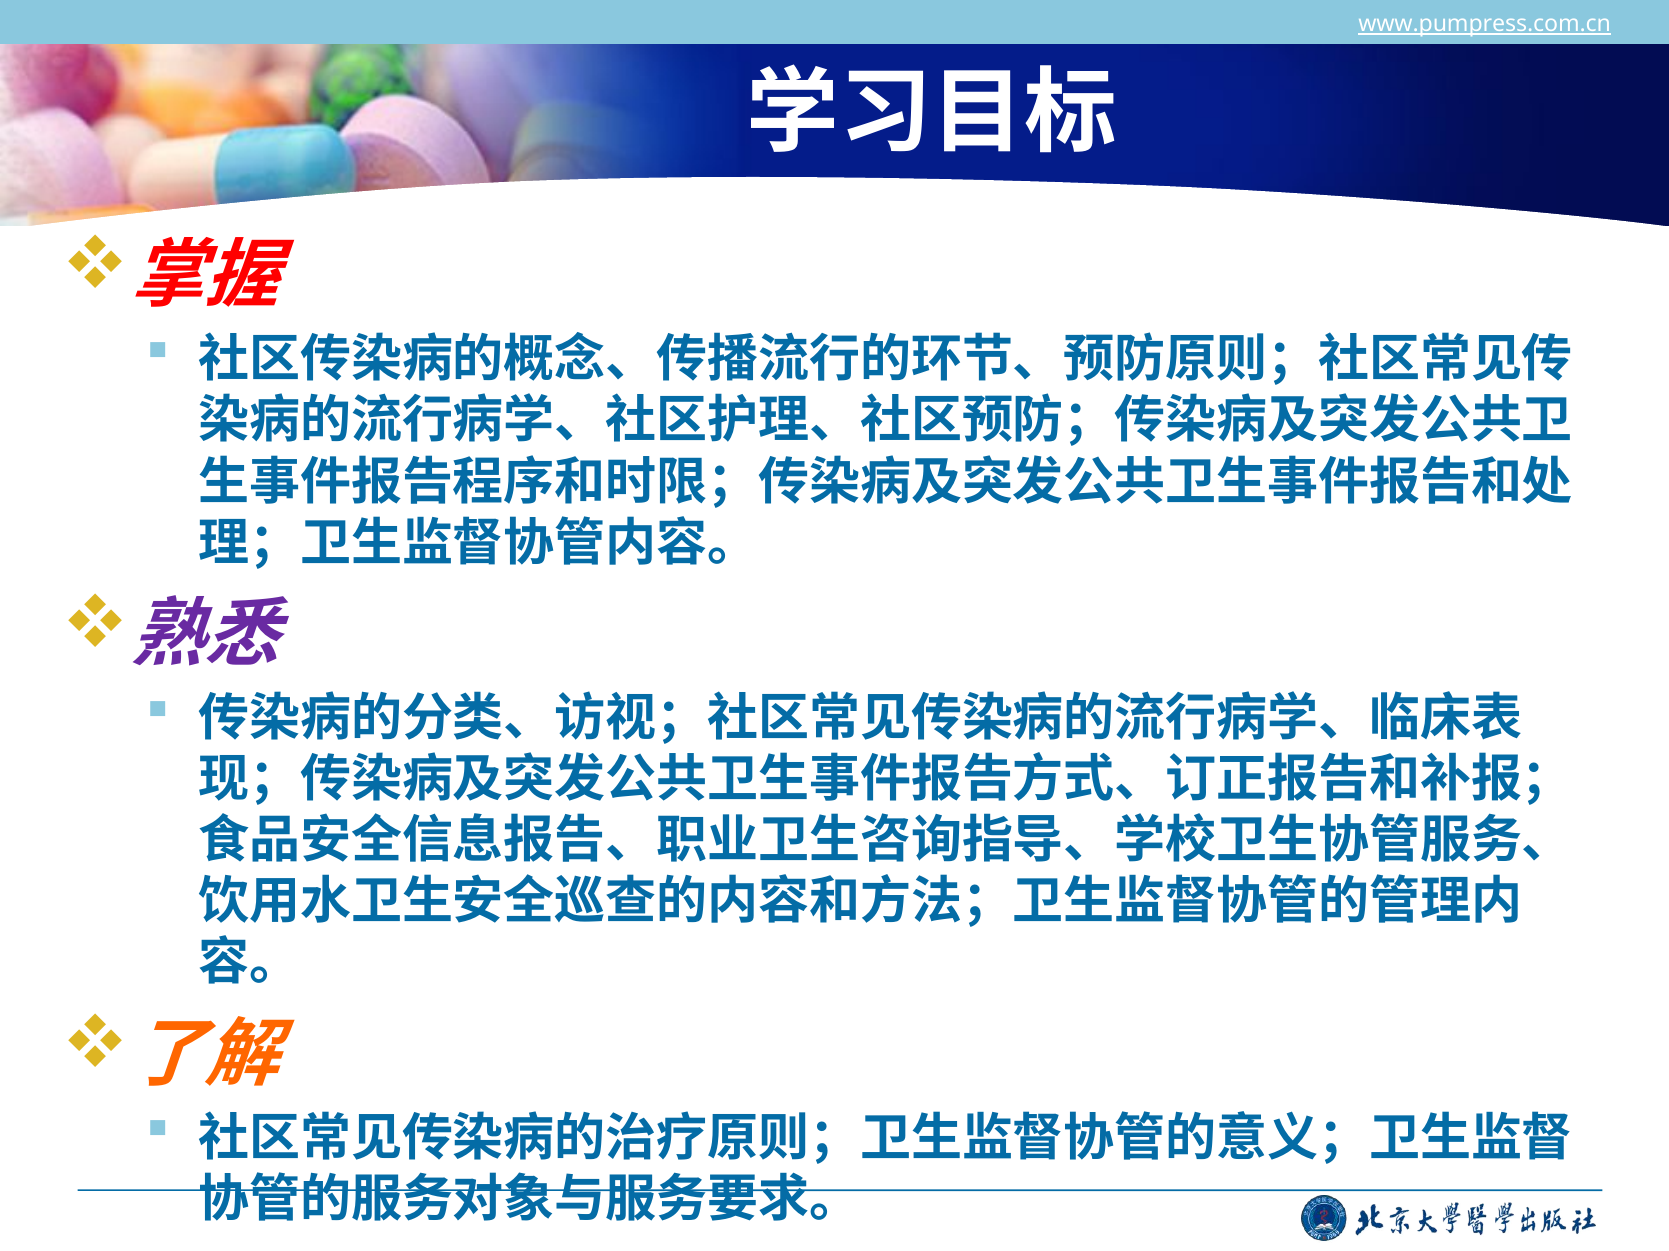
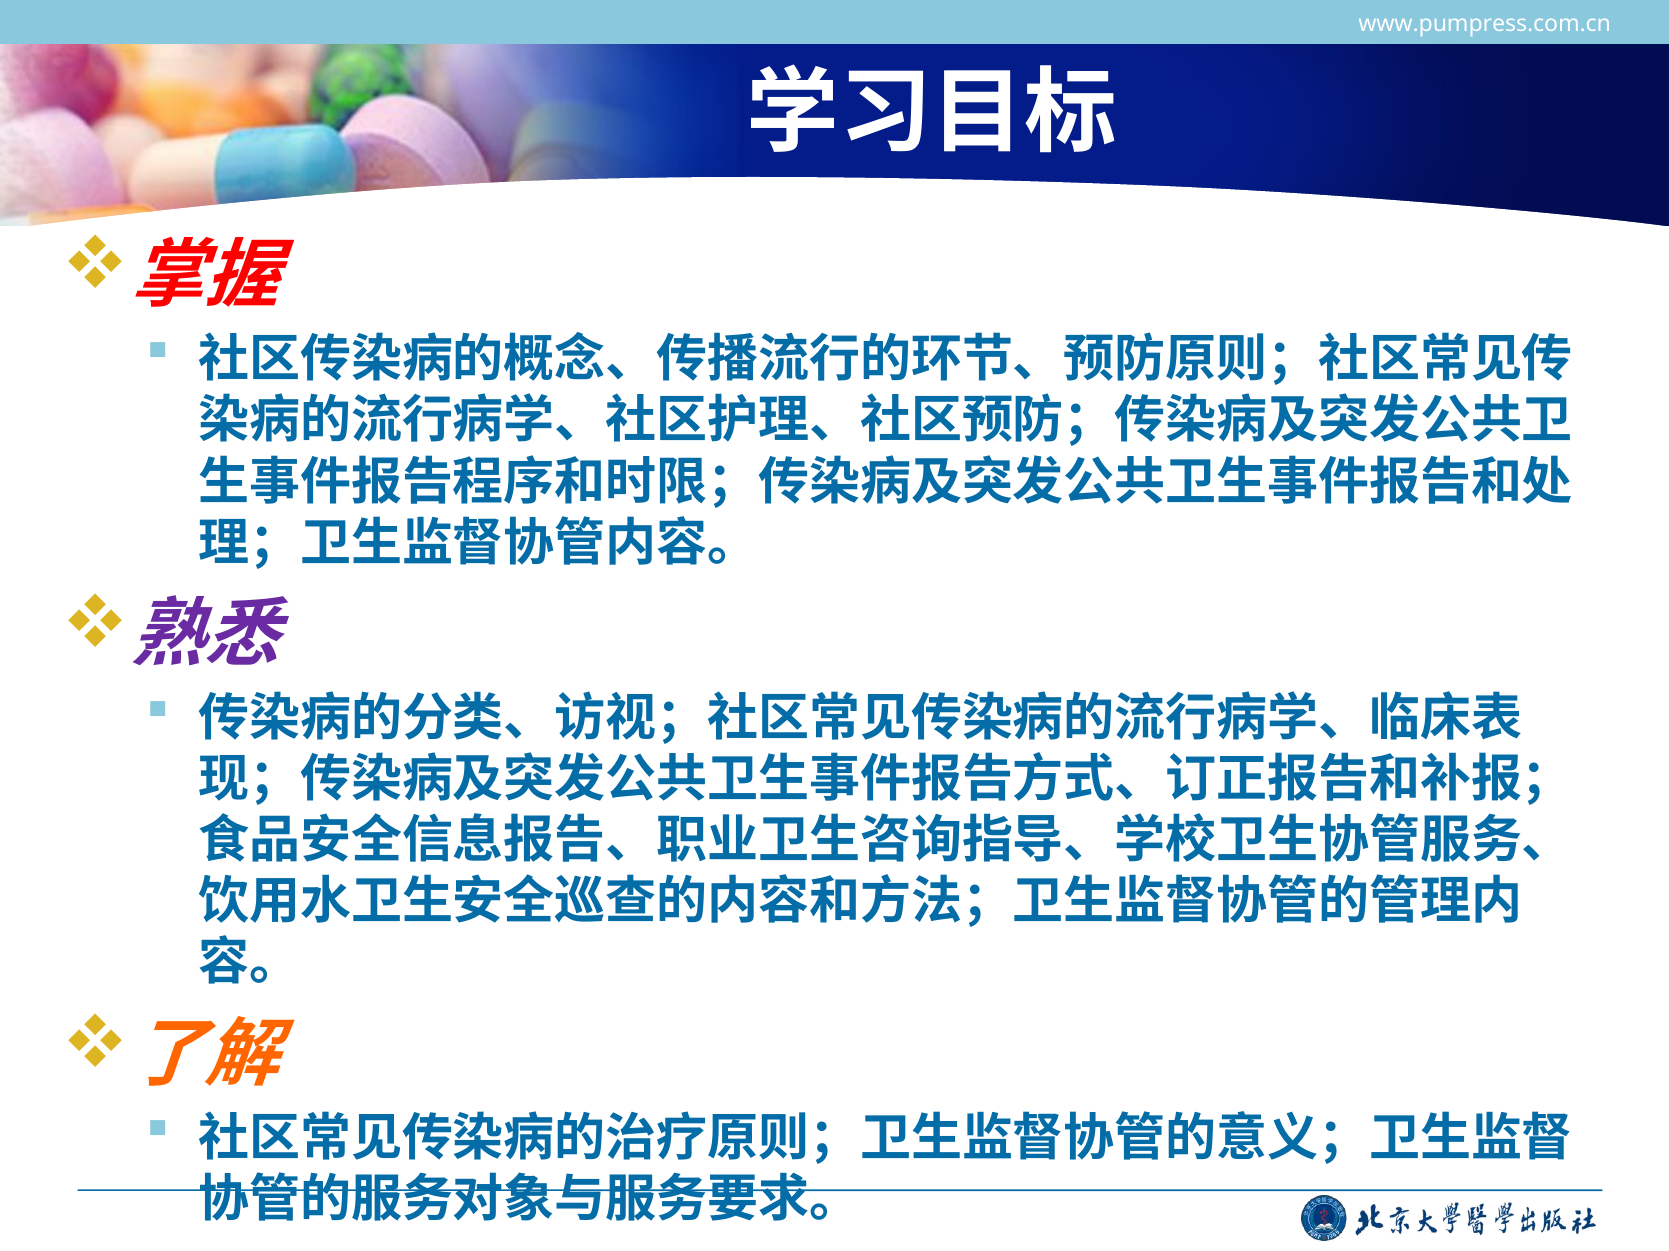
www.pumpress.com.cn underline: present -> none
